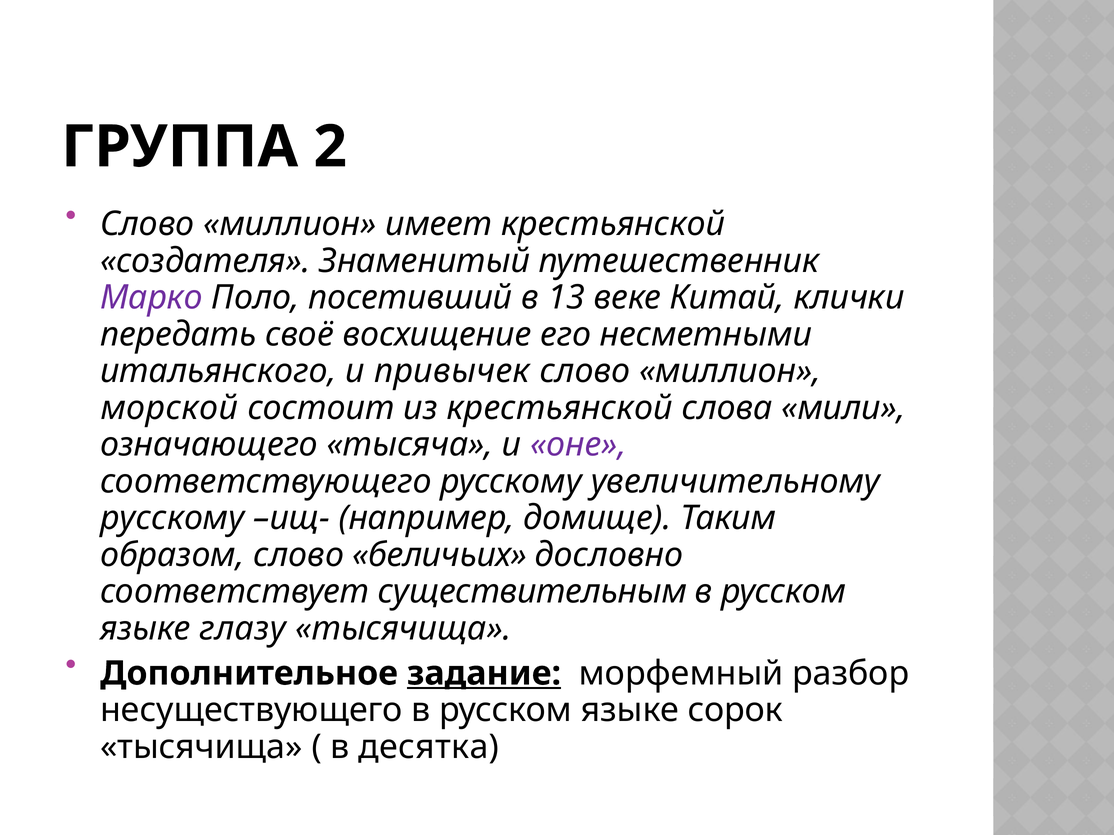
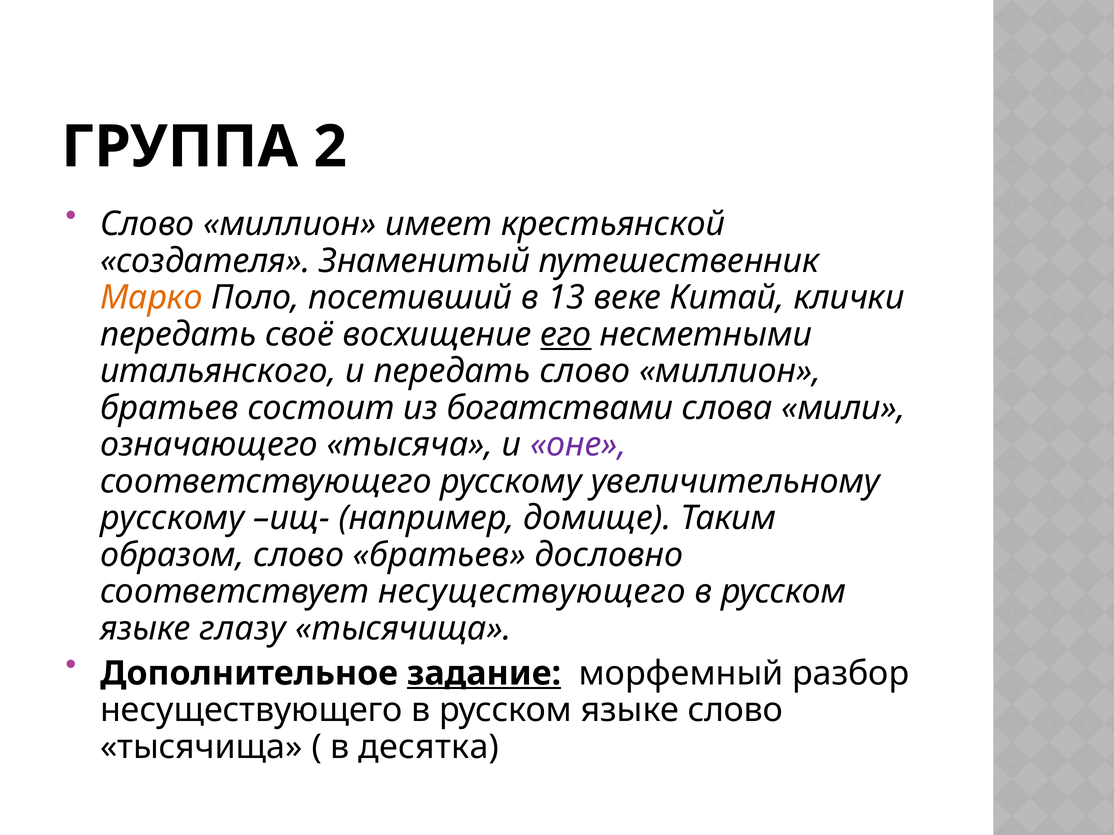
Марко colour: purple -> orange
его underline: none -> present
и привычек: привычек -> передать
морской at (169, 408): морской -> братьев
из крестьянской: крестьянской -> богатствами
слово беличьих: беличьих -> братьев
соответствует существительным: существительным -> несуществующего
языке сорок: сорок -> слово
